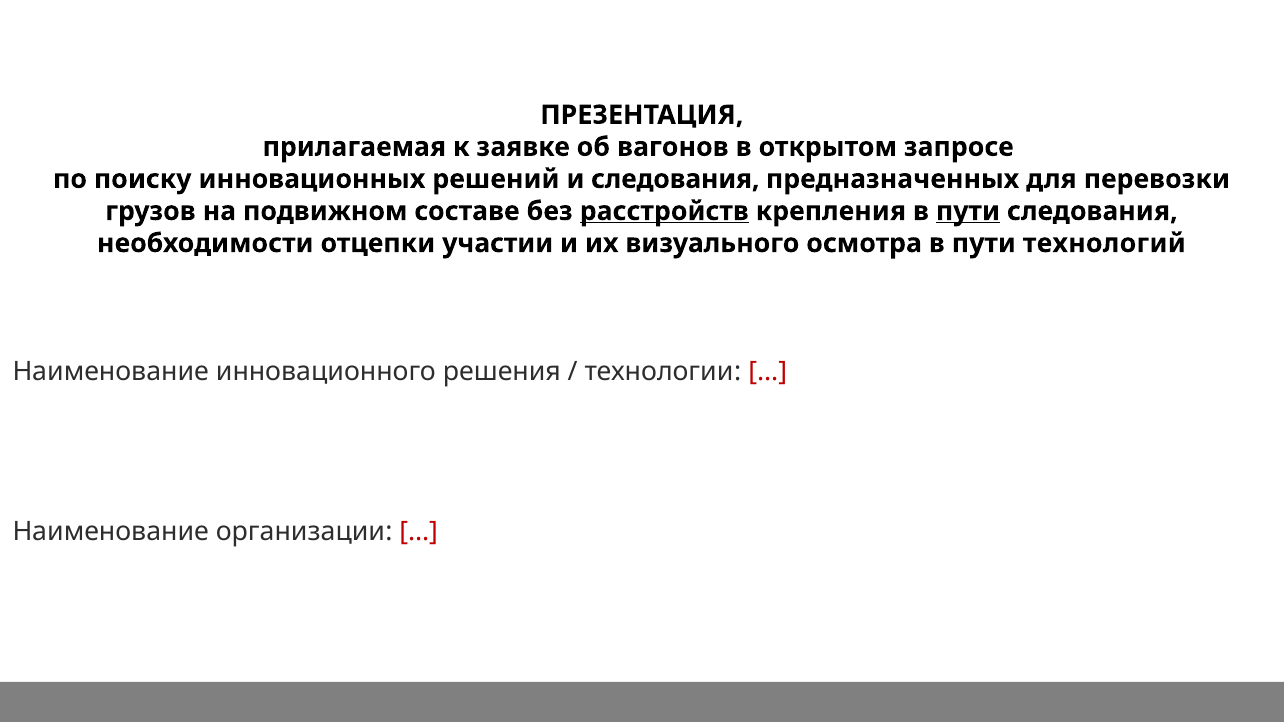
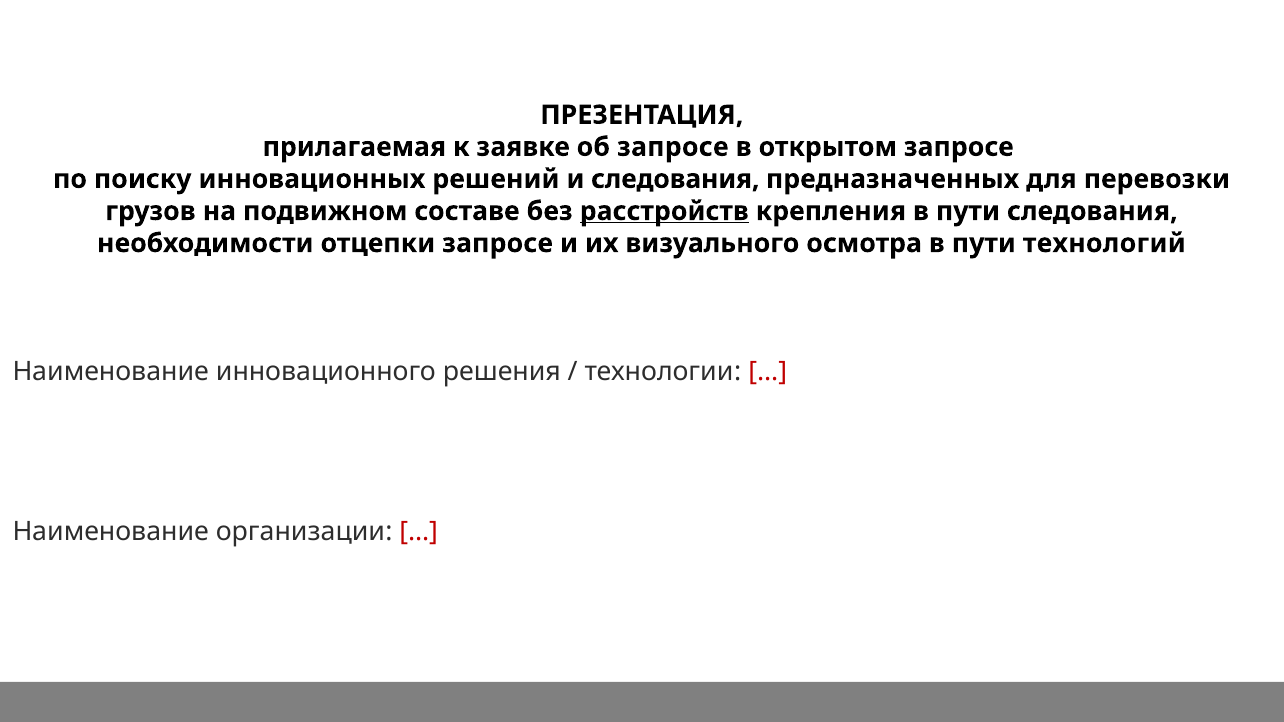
об вагонов: вагонов -> запросе
пути at (968, 211) underline: present -> none
отцепки участии: участии -> запросе
